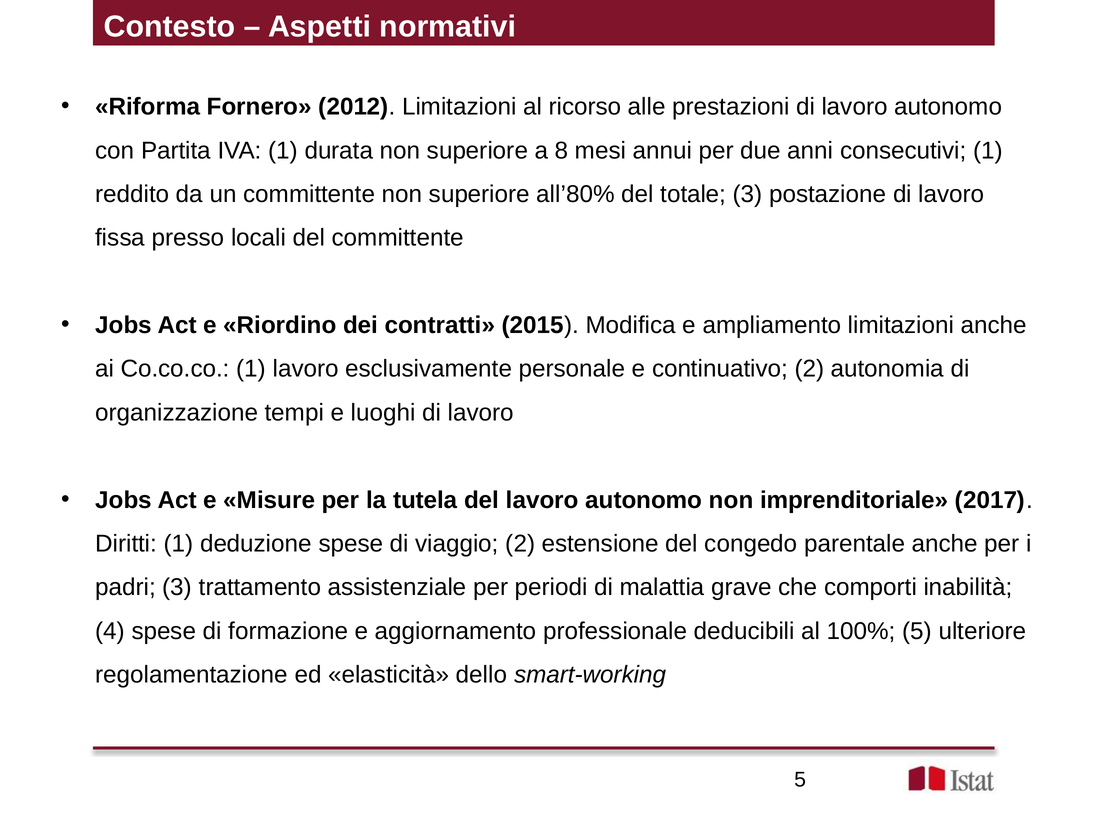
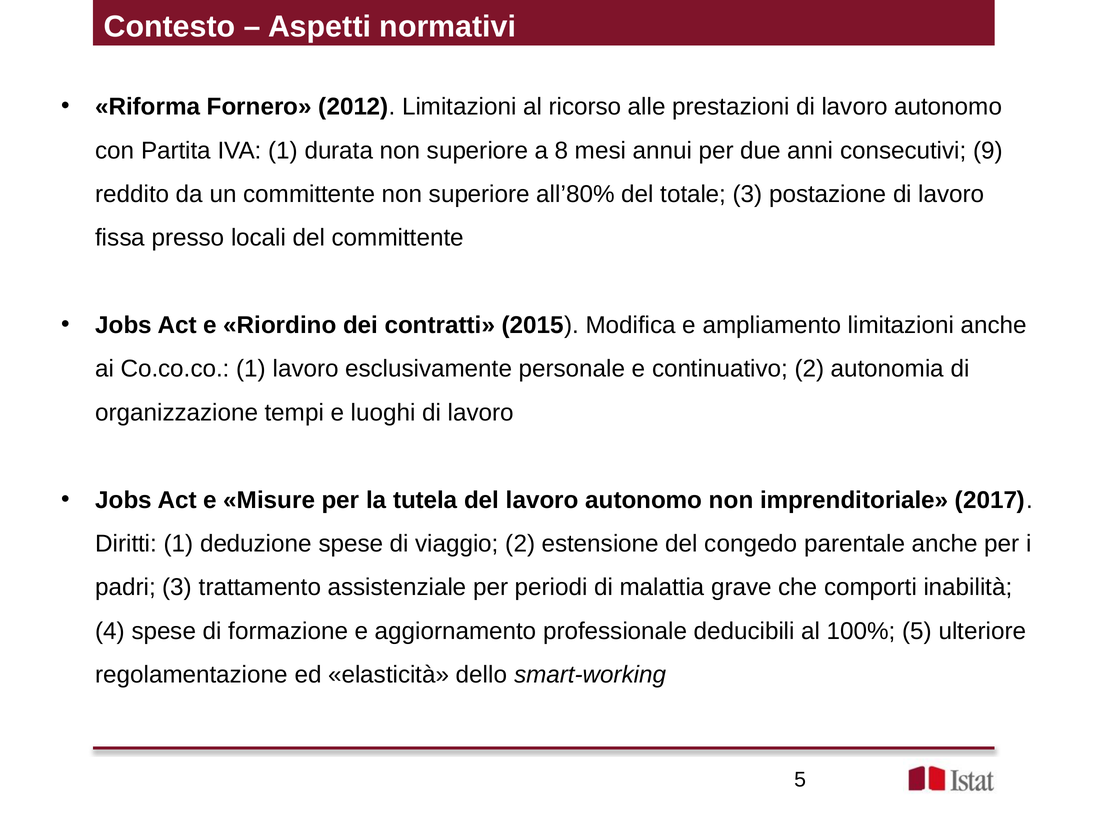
consecutivi 1: 1 -> 9
